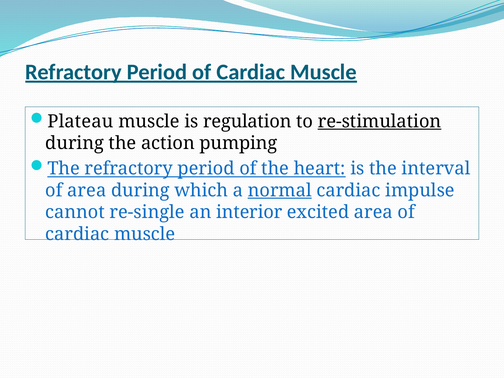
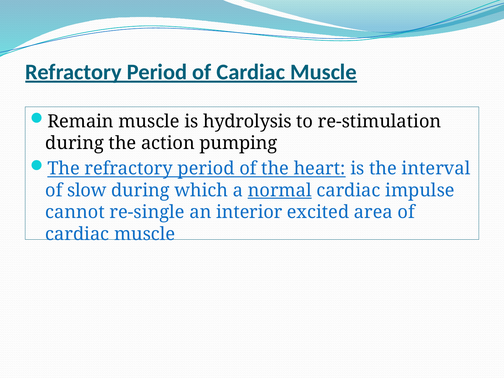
Plateau: Plateau -> Remain
regulation: regulation -> hydrolysis
re-stimulation underline: present -> none
of area: area -> slow
